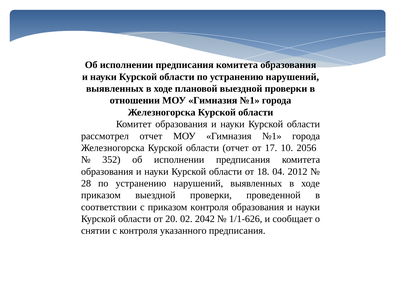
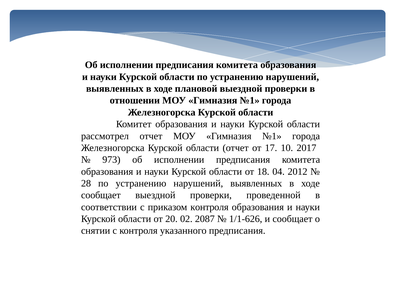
2056: 2056 -> 2017
352: 352 -> 973
приказом at (101, 195): приказом -> сообщает
2042: 2042 -> 2087
